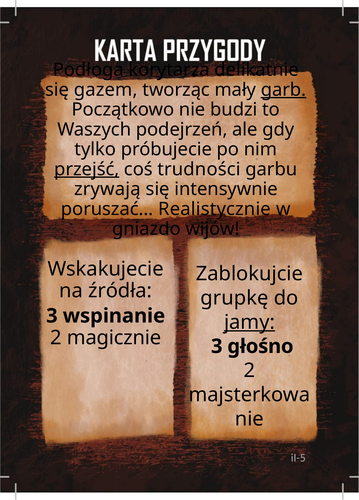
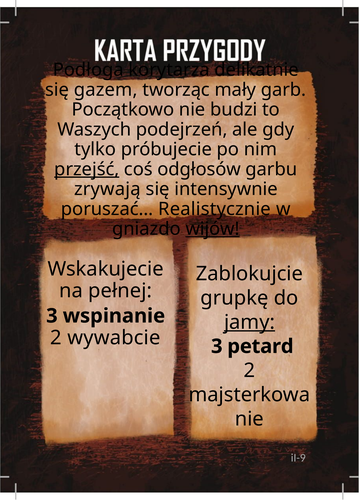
garb underline: present -> none
trudności: trudności -> odgłosów
wijów underline: none -> present
źródła: źródła -> pełnej
magicznie: magicznie -> wywabcie
głośno: głośno -> petard
iI-5: iI-5 -> iI-9
